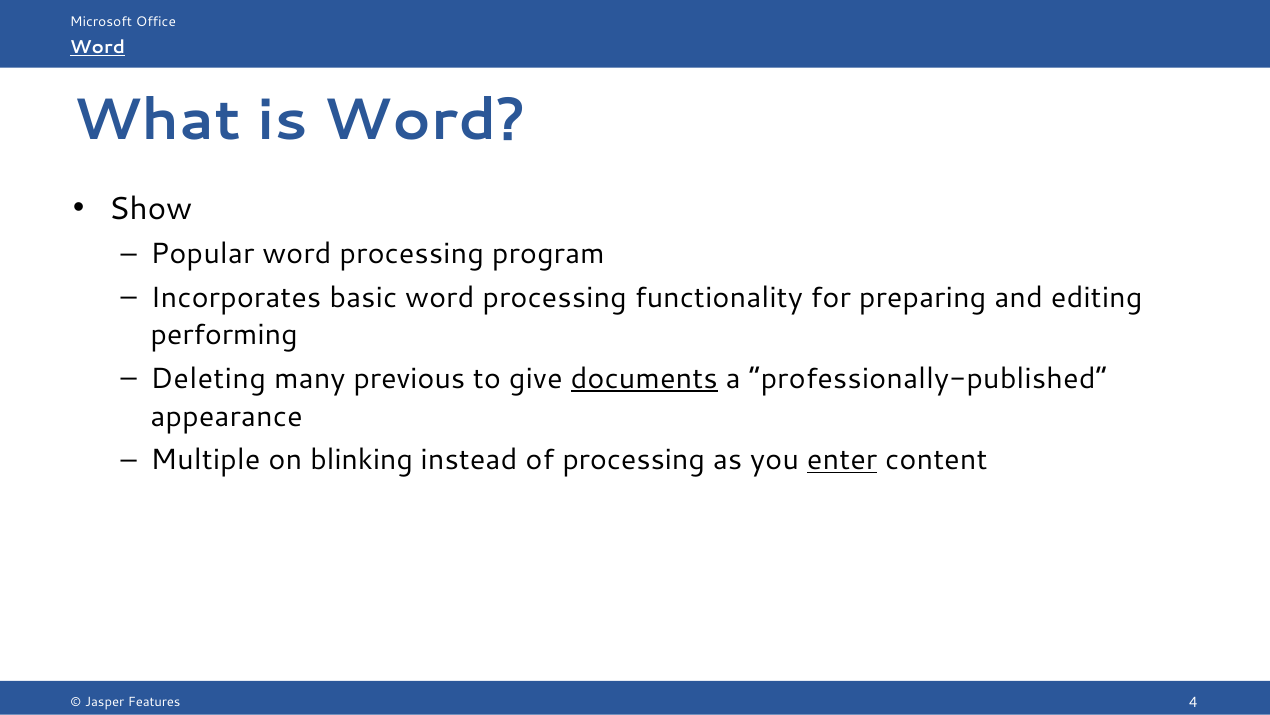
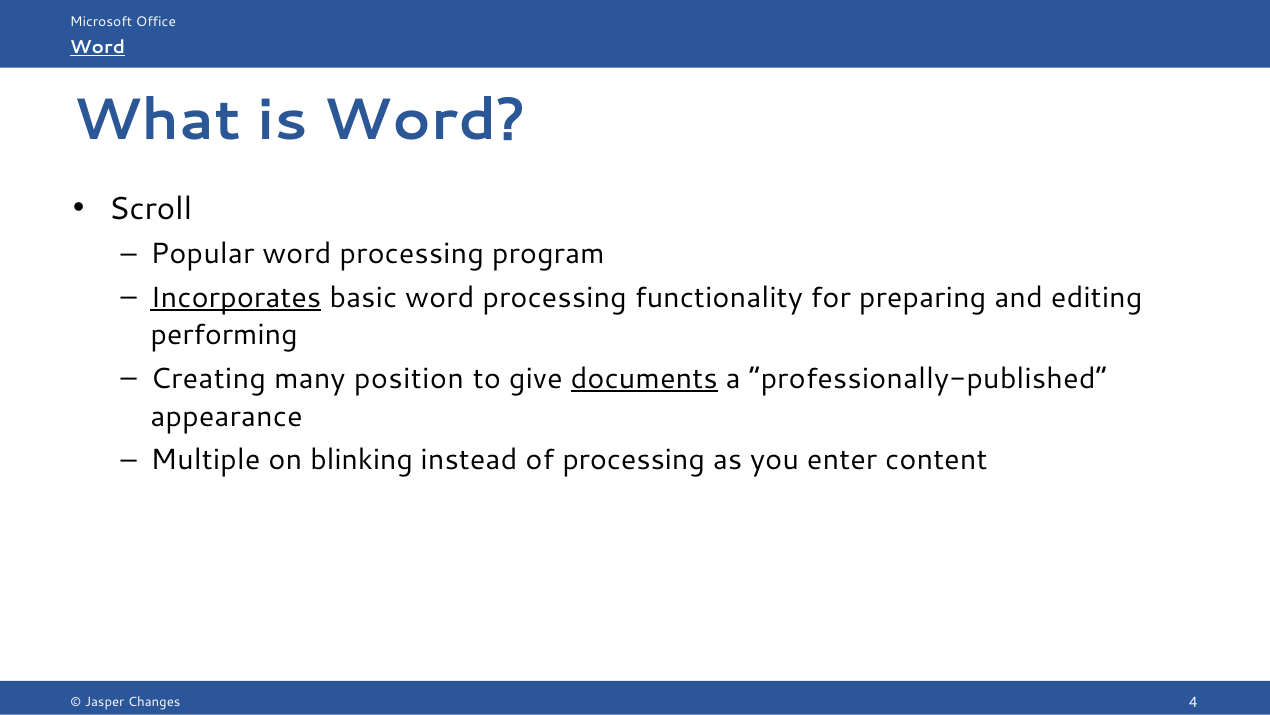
Show: Show -> Scroll
Incorporates underline: none -> present
Deleting: Deleting -> Creating
previous: previous -> position
enter underline: present -> none
Features: Features -> Changes
